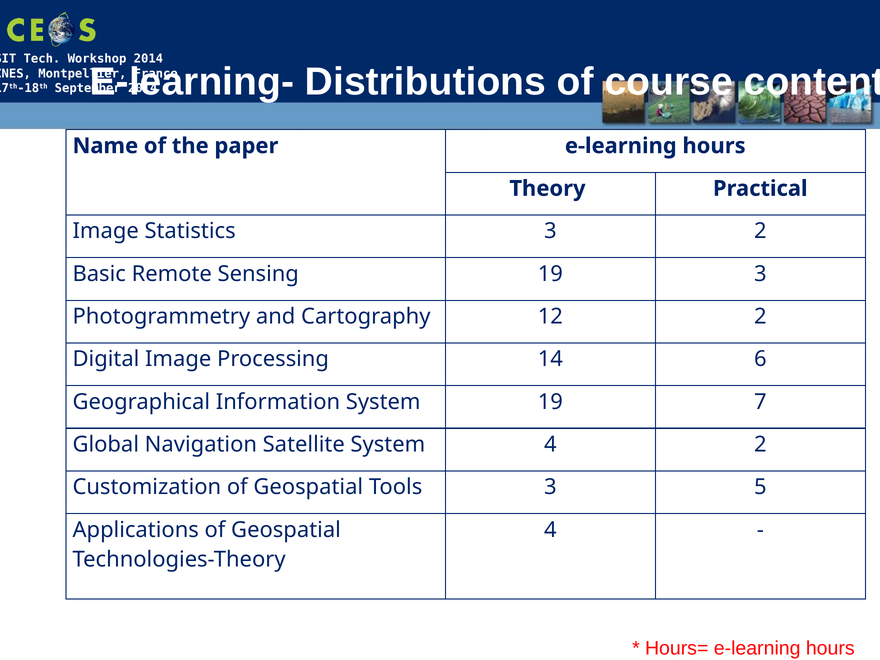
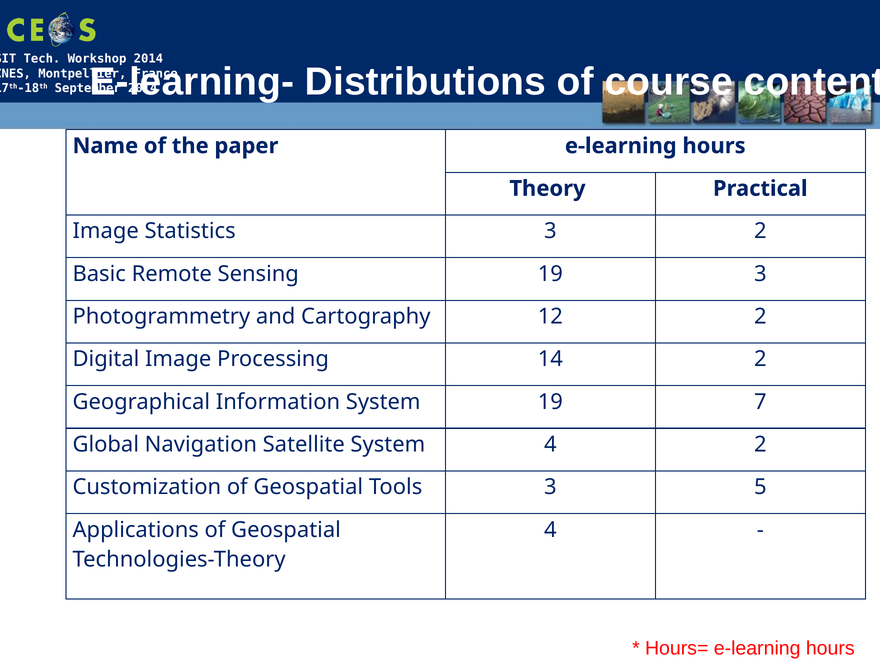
14 6: 6 -> 2
